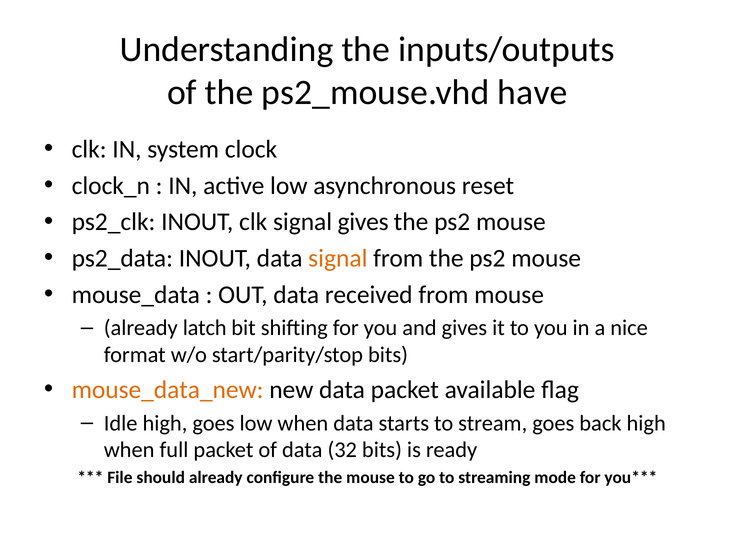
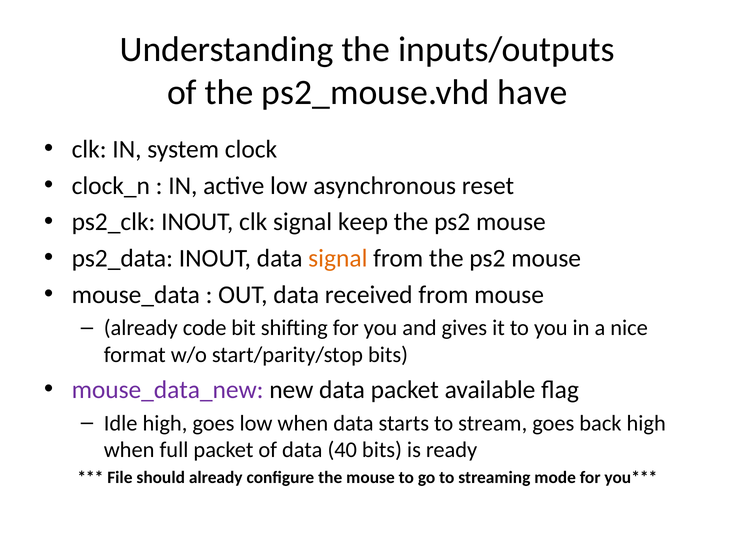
signal gives: gives -> keep
latch: latch -> code
mouse_data_new colour: orange -> purple
32: 32 -> 40
